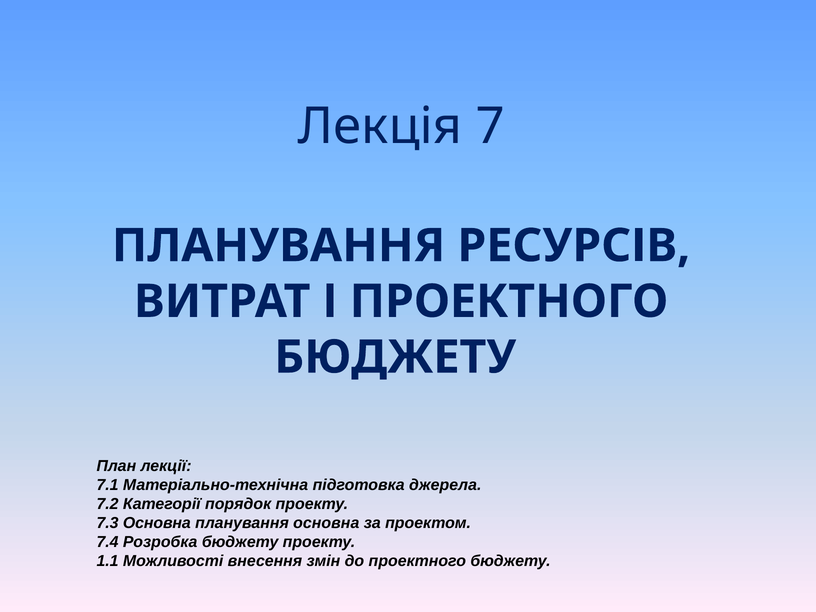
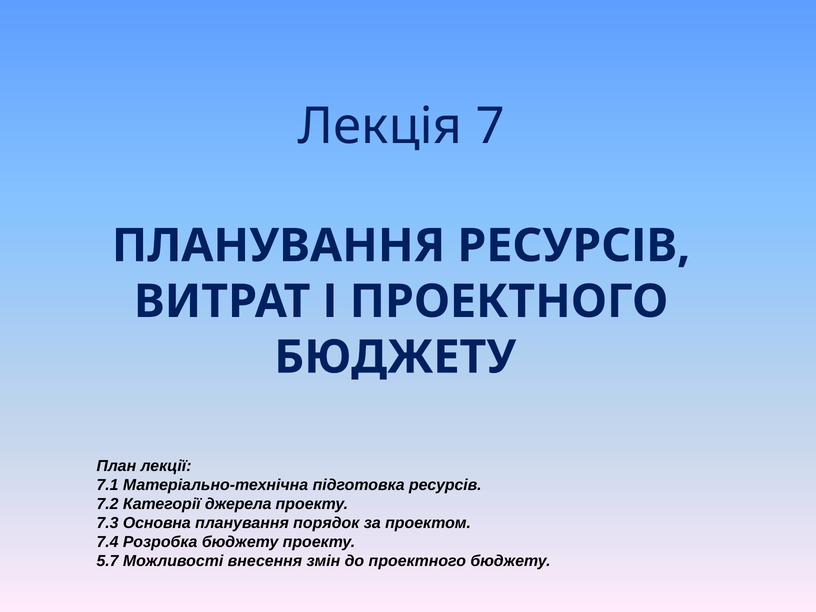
підготовка джерела: джерела -> ресурсів
порядок: порядок -> джерела
планування основна: основна -> порядок
1.1: 1.1 -> 5.7
